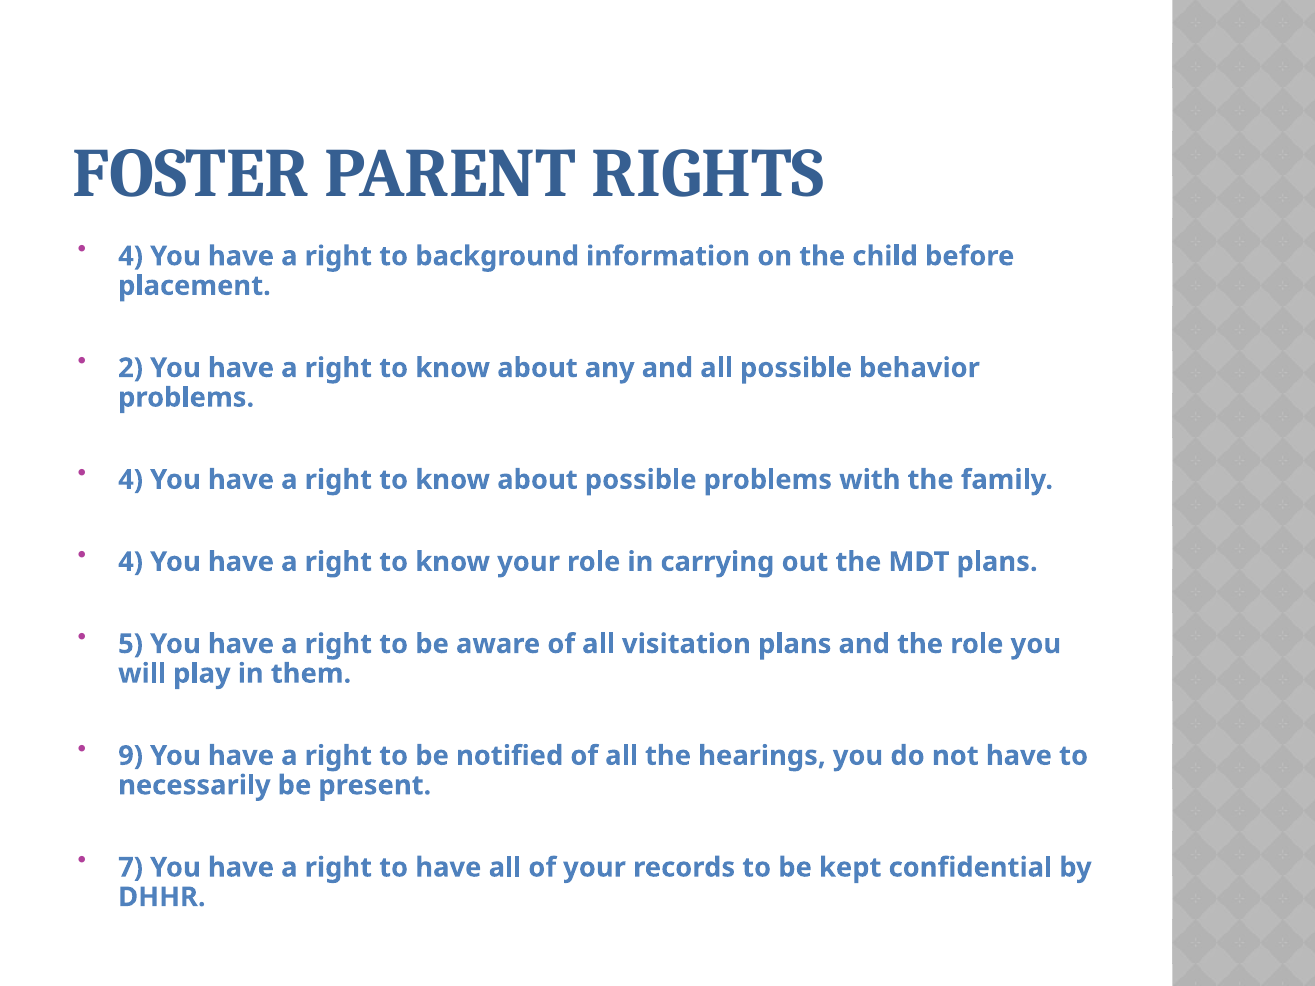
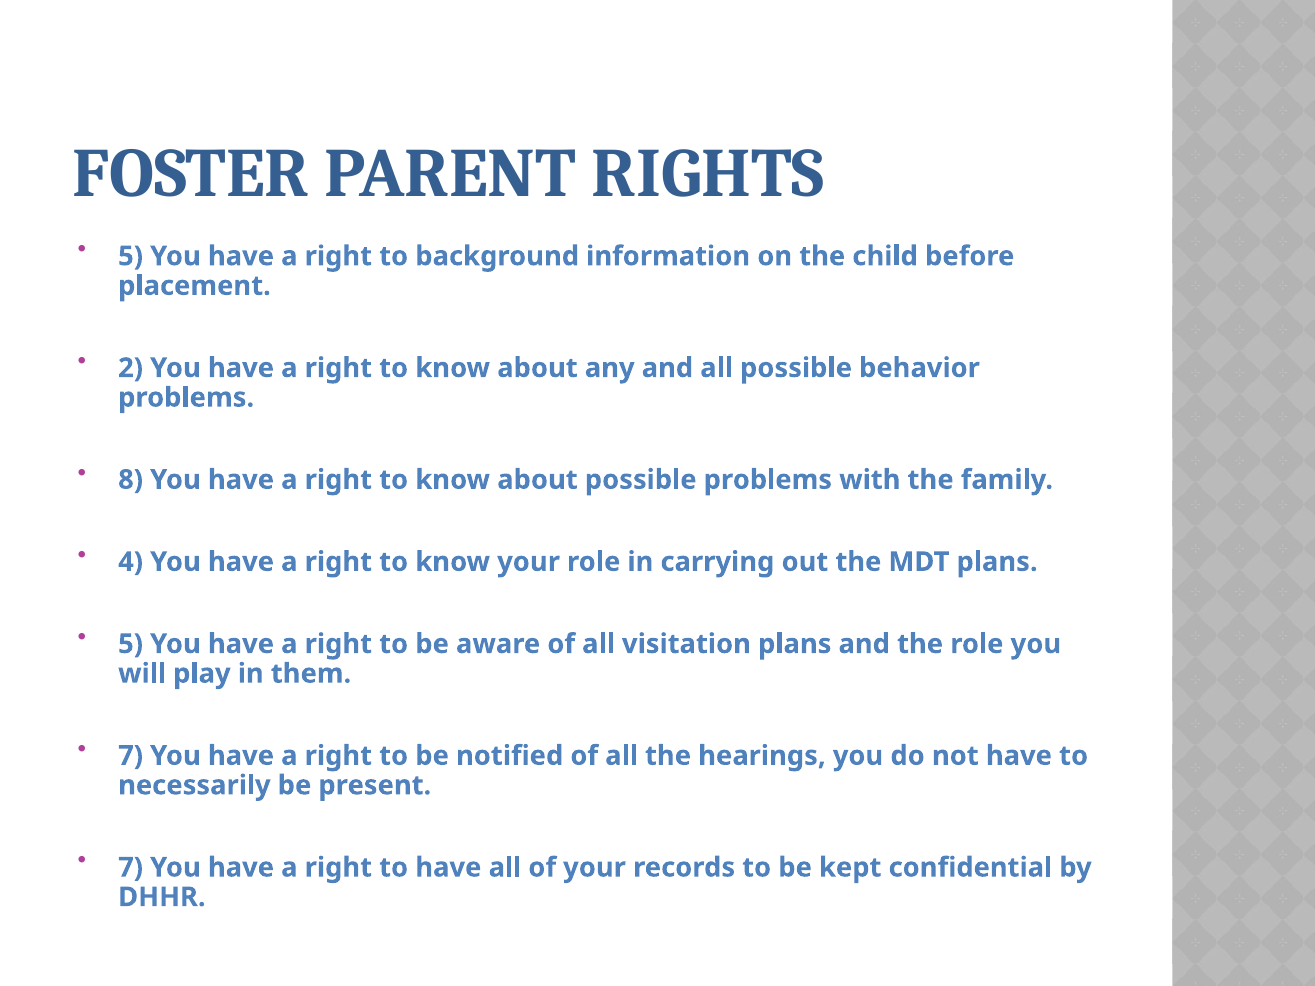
4 at (131, 256): 4 -> 5
4 at (131, 480): 4 -> 8
9 at (131, 756): 9 -> 7
